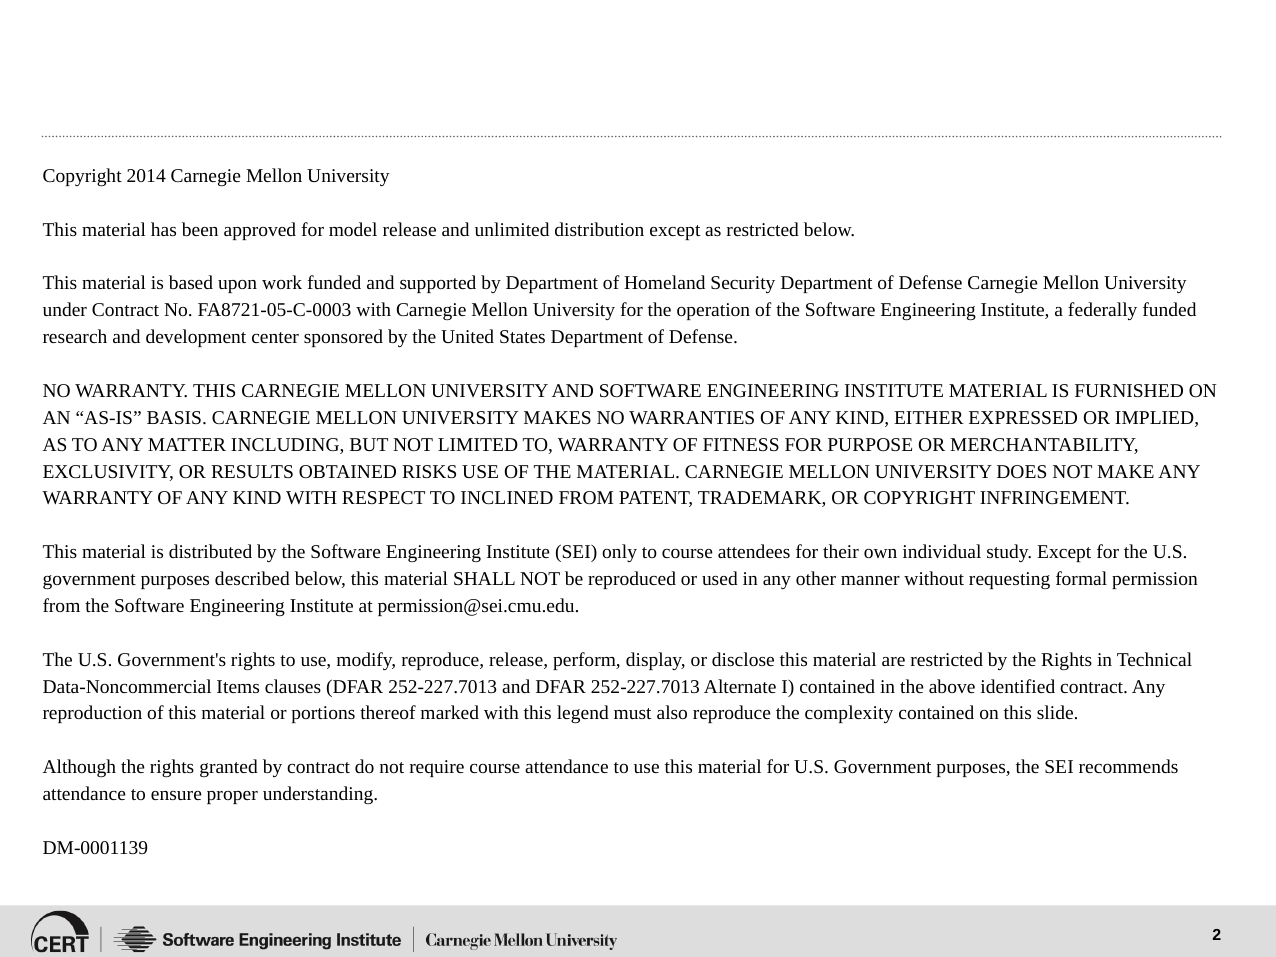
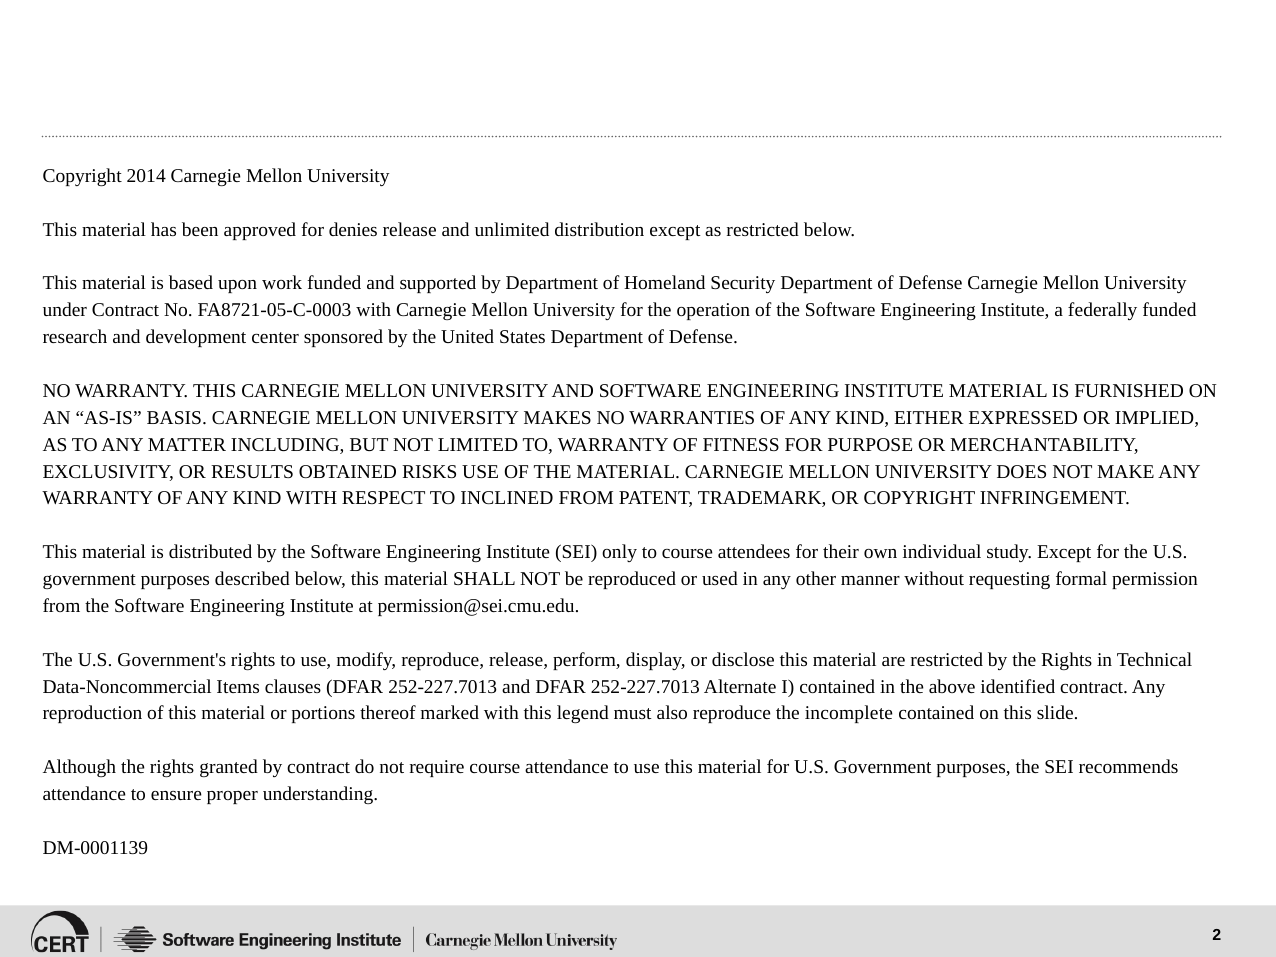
model: model -> denies
complexity: complexity -> incomplete
